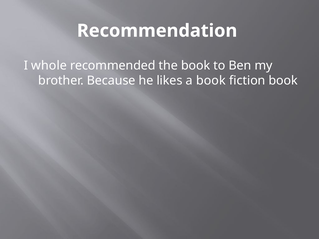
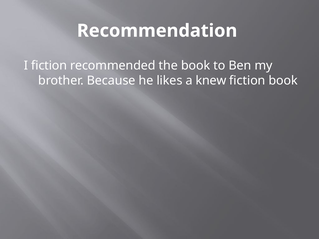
I whole: whole -> fiction
a book: book -> knew
